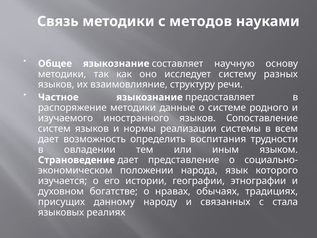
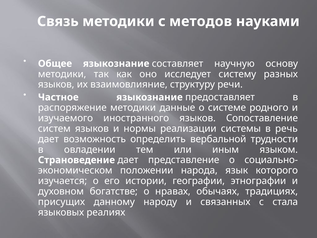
всем: всем -> речь
воспитания: воспитания -> вербальной
